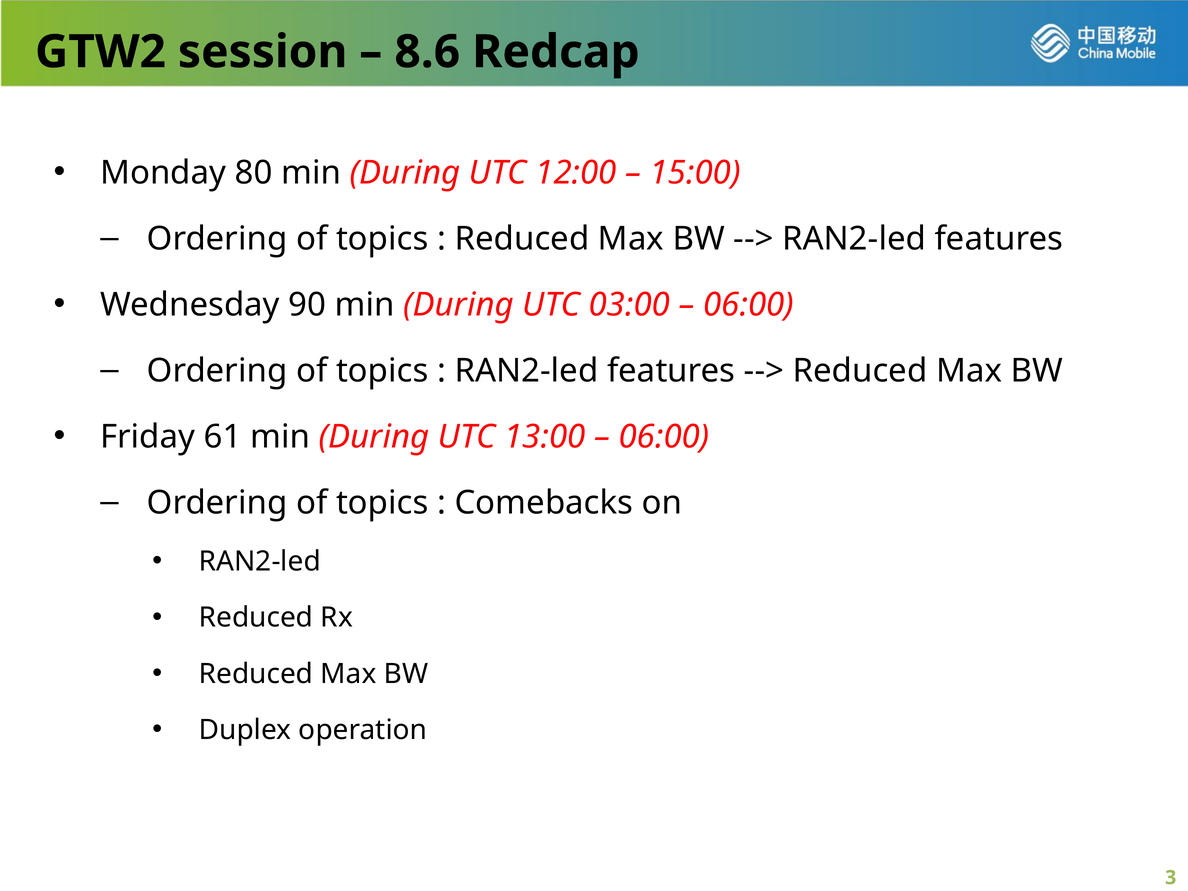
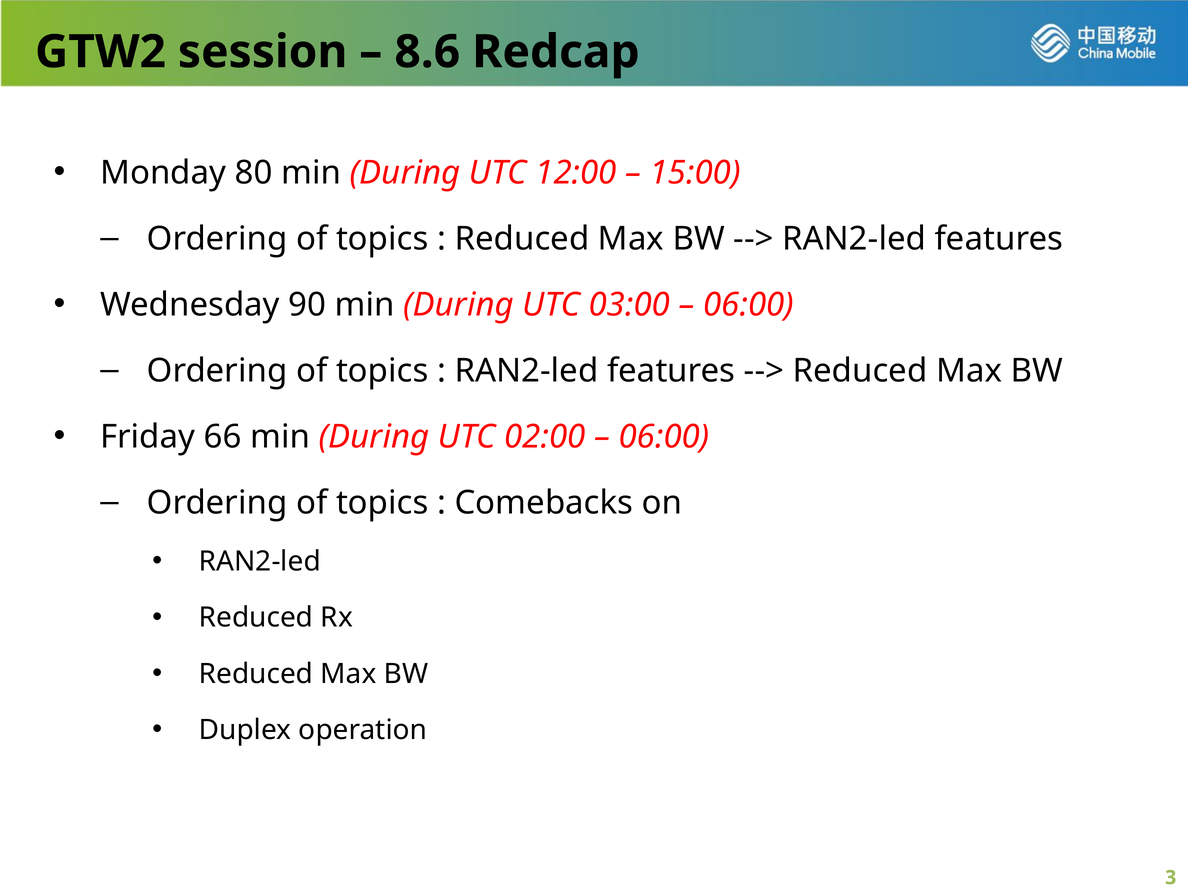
61: 61 -> 66
13:00: 13:00 -> 02:00
